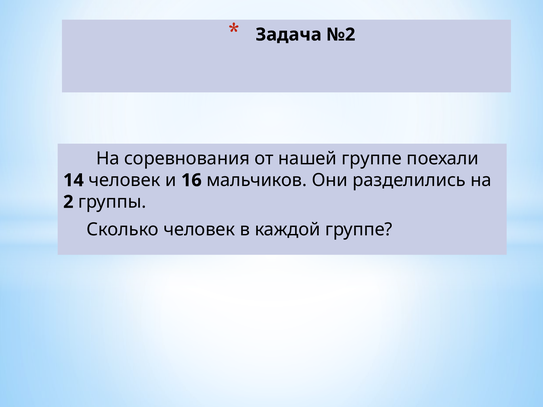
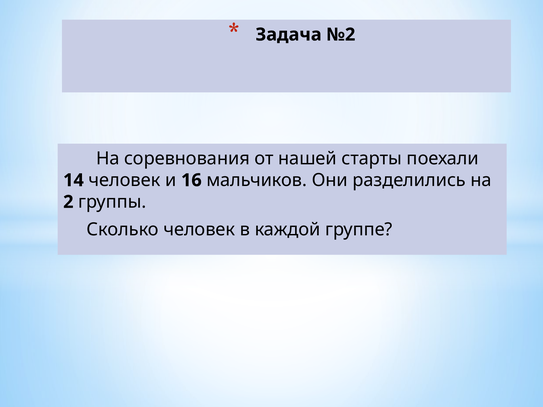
нашей группе: группе -> старты
